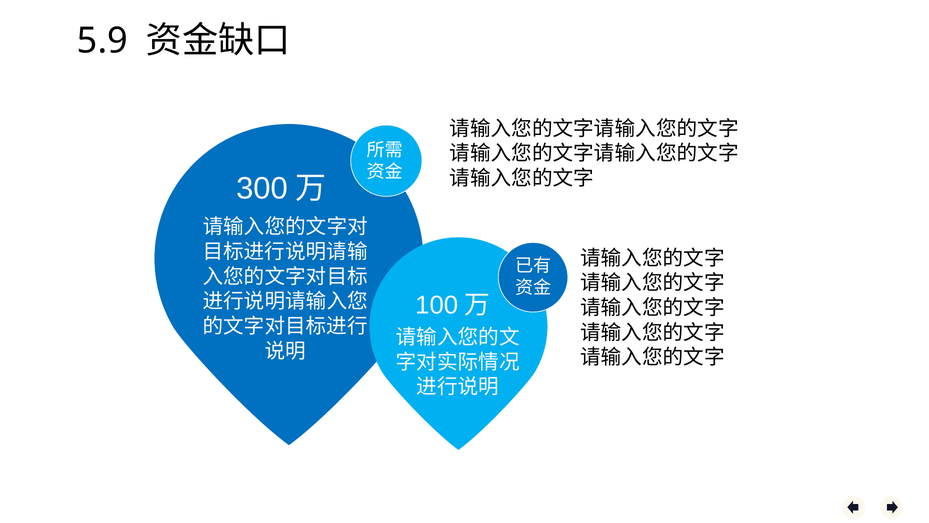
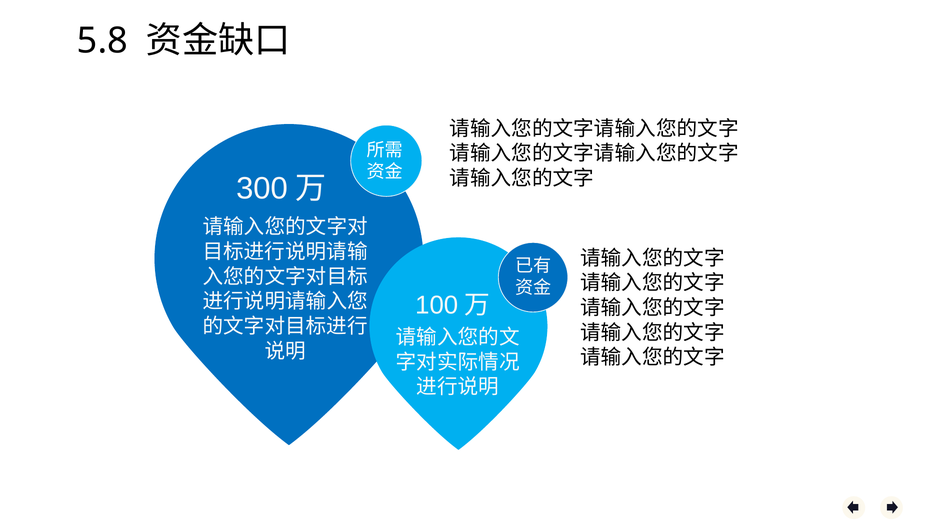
5.9: 5.9 -> 5.8
